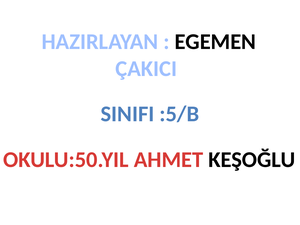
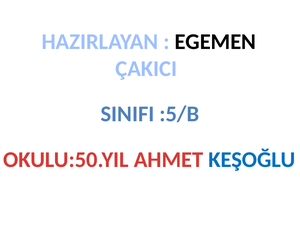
KEŞOĞLU colour: black -> blue
